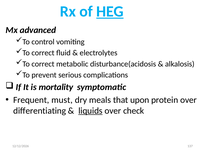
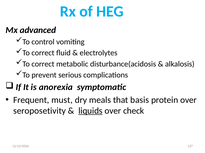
HEG underline: present -> none
mortality: mortality -> anorexia
upon: upon -> basis
differentiating: differentiating -> seroposetivity
